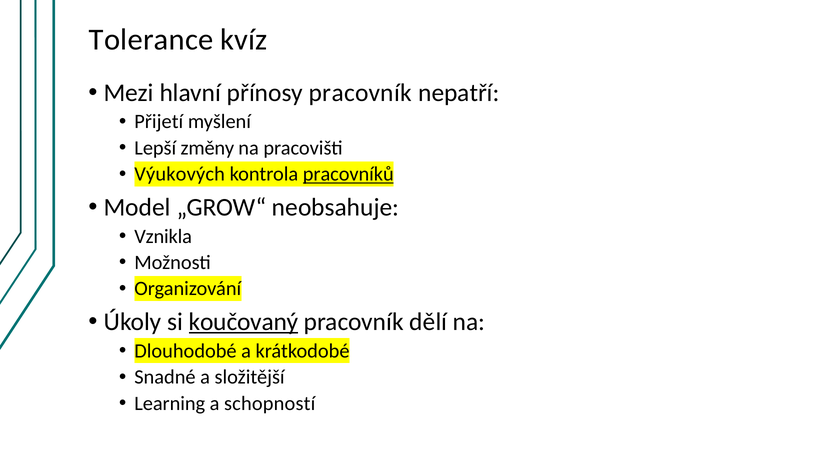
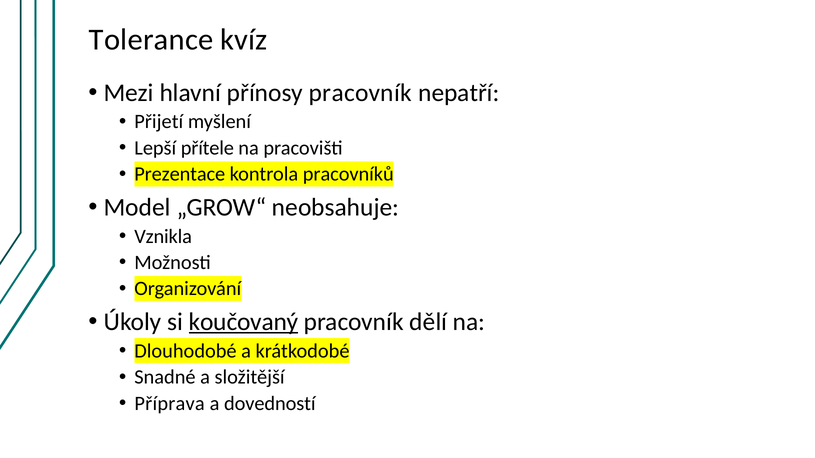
změny: změny -> přítele
Výukových: Výukových -> Prezentace
pracovníků underline: present -> none
Learning: Learning -> Příprava
schopností: schopností -> dovedností
